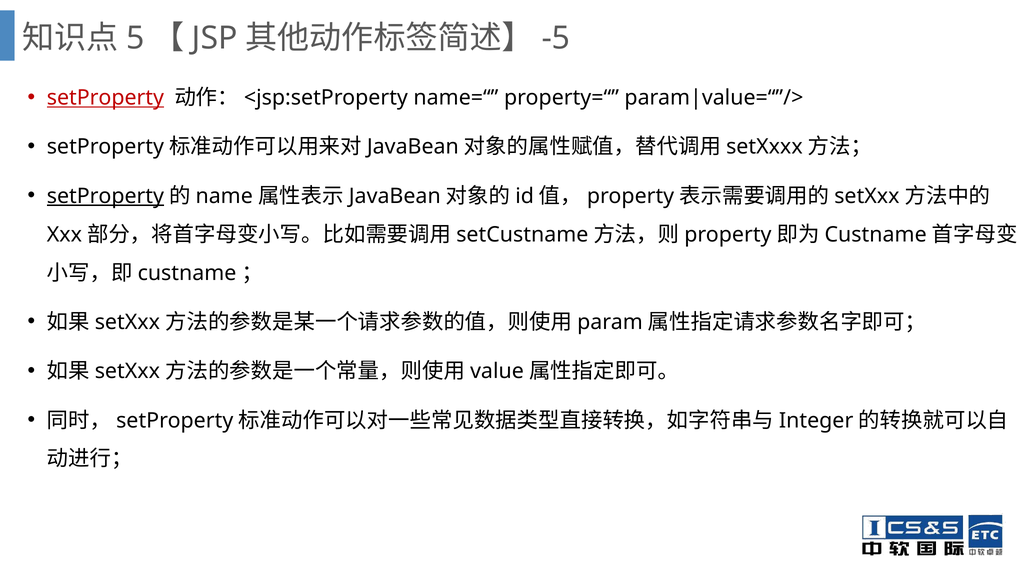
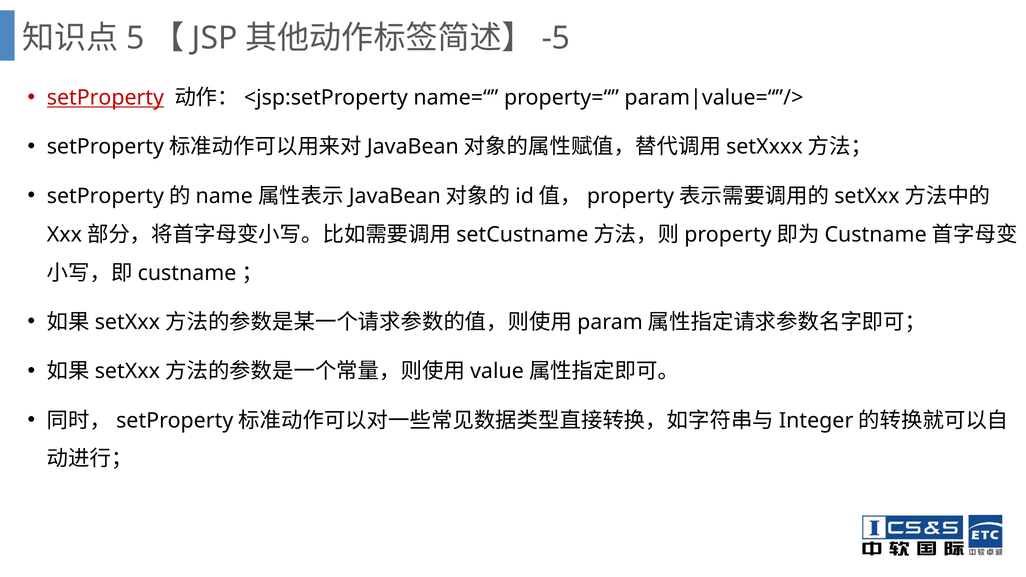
setProperty at (105, 196) underline: present -> none
